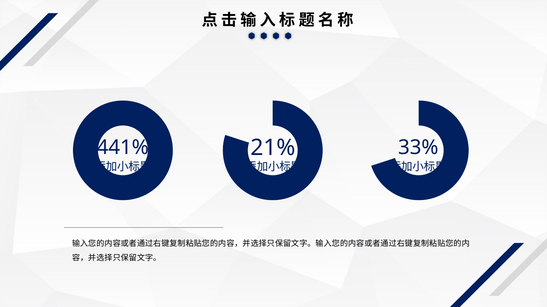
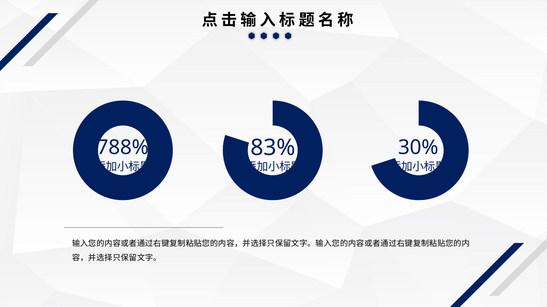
21%: 21% -> 83%
441%: 441% -> 788%
33%: 33% -> 30%
